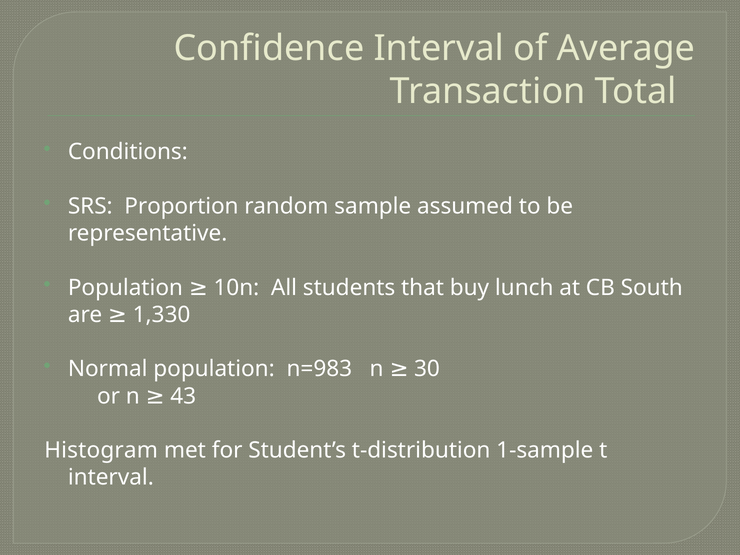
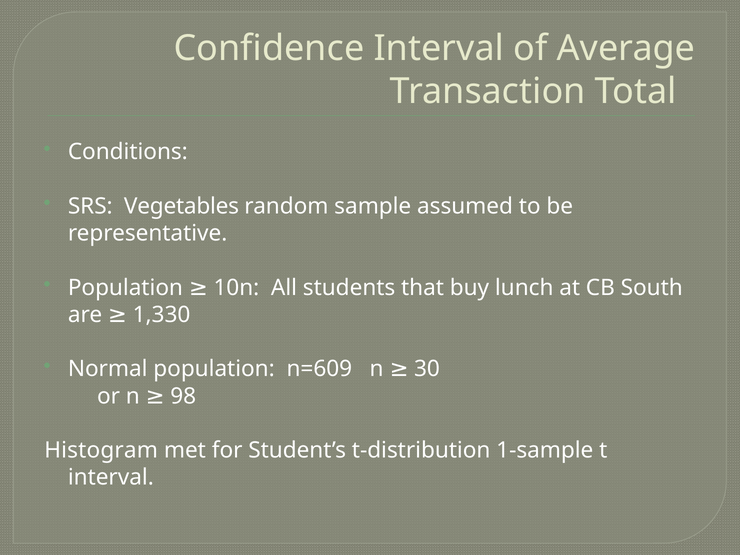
Proportion: Proportion -> Vegetables
n=983: n=983 -> n=609
43: 43 -> 98
